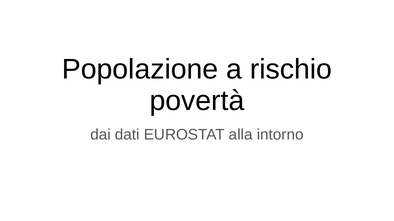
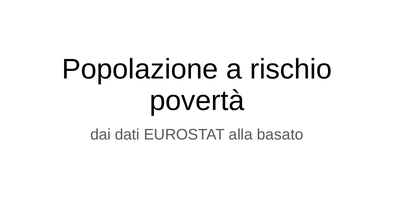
intorno: intorno -> basato
